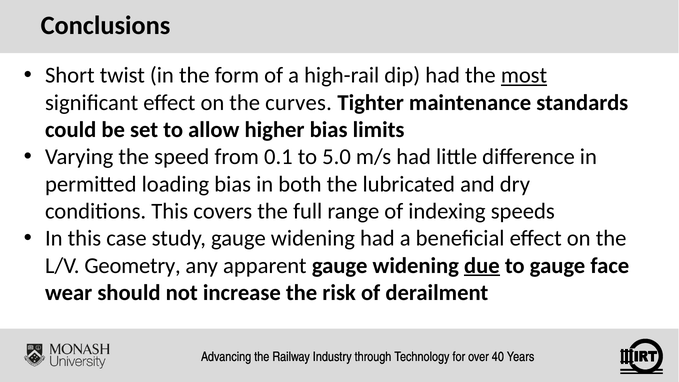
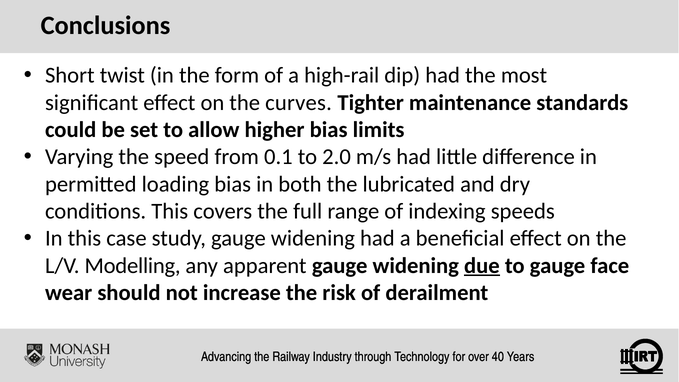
most underline: present -> none
5.0: 5.0 -> 2.0
Geometry: Geometry -> Modelling
